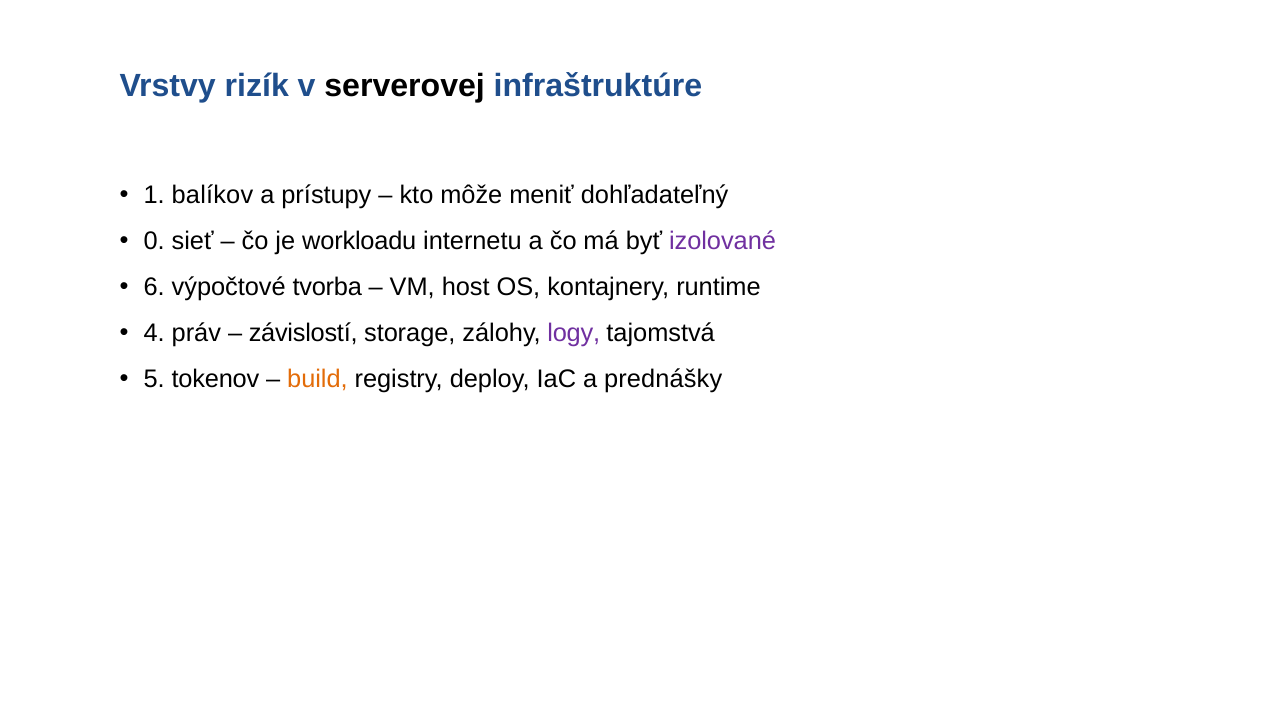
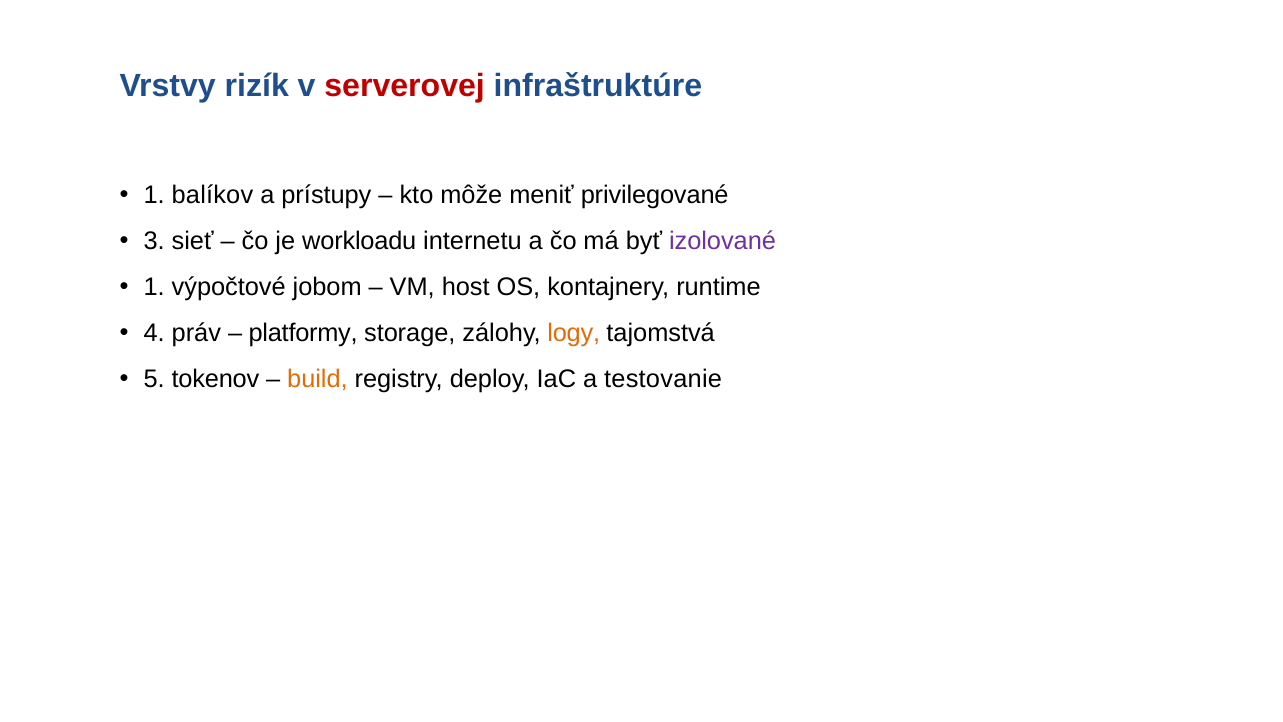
serverovej colour: black -> red
dohľadateľný: dohľadateľný -> privilegované
0: 0 -> 3
6 at (154, 287): 6 -> 1
tvorba: tvorba -> jobom
závislostí: závislostí -> platformy
logy colour: purple -> orange
prednášky: prednášky -> testovanie
